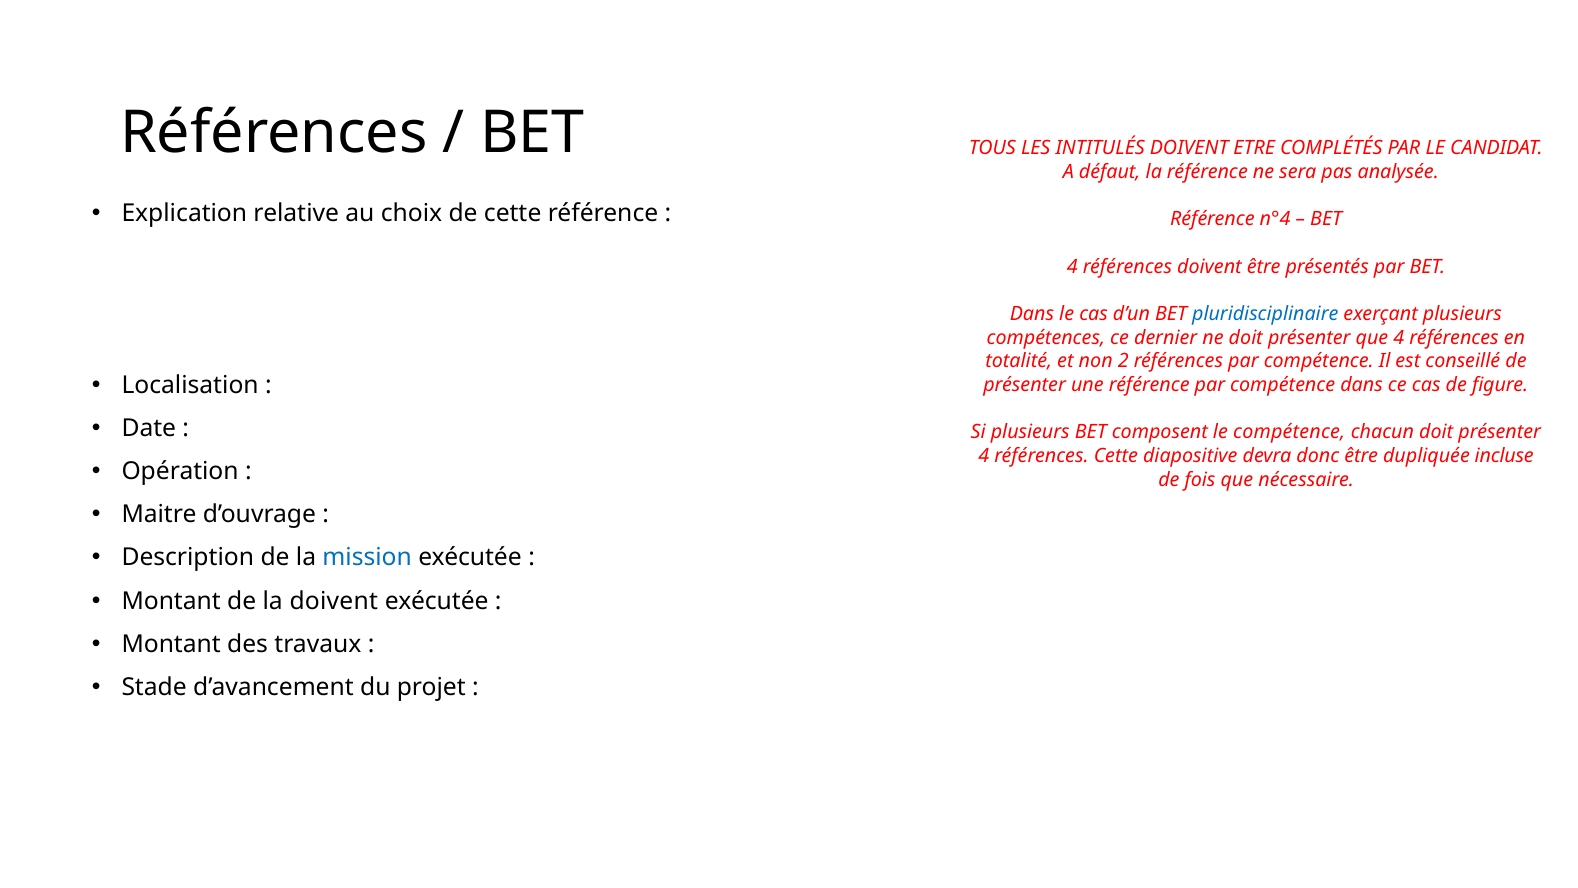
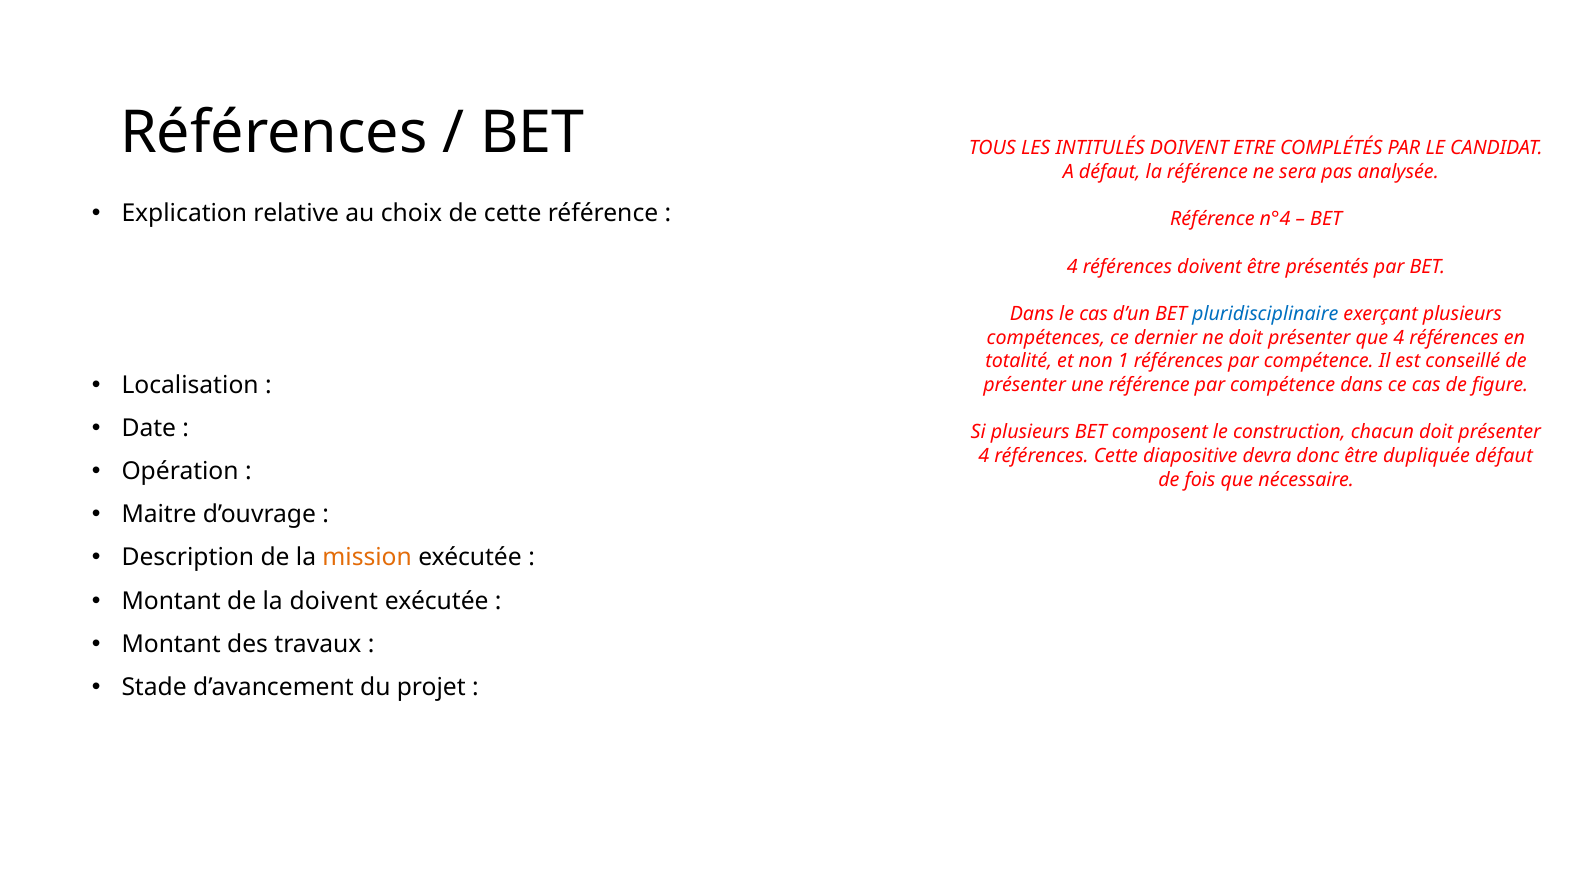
2: 2 -> 1
le compétence: compétence -> construction
dupliquée incluse: incluse -> défaut
mission colour: blue -> orange
